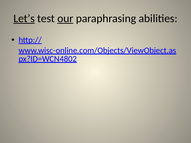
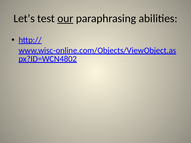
Let’s underline: present -> none
